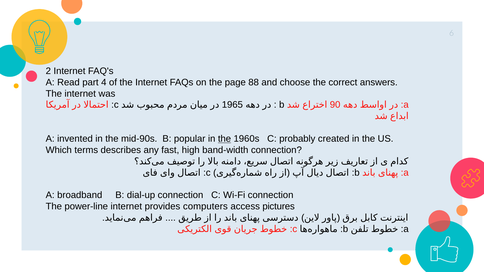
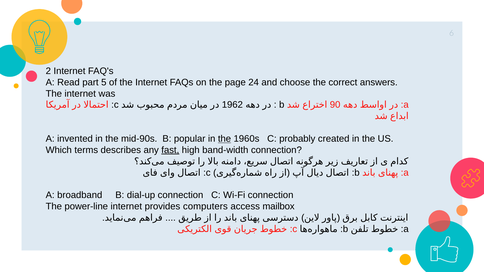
4: 4 -> 5
88: 88 -> 24
1965: 1965 -> 1962
fast underline: none -> present
pictures: pictures -> mailbox
